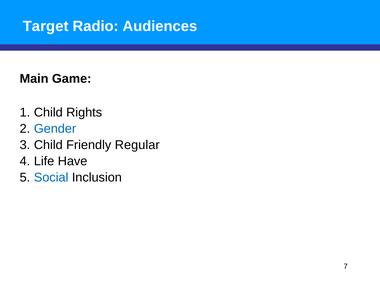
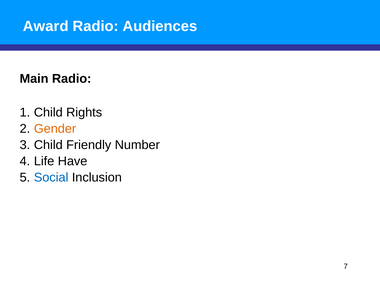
Target: Target -> Award
Main Game: Game -> Radio
Gender colour: blue -> orange
Regular: Regular -> Number
